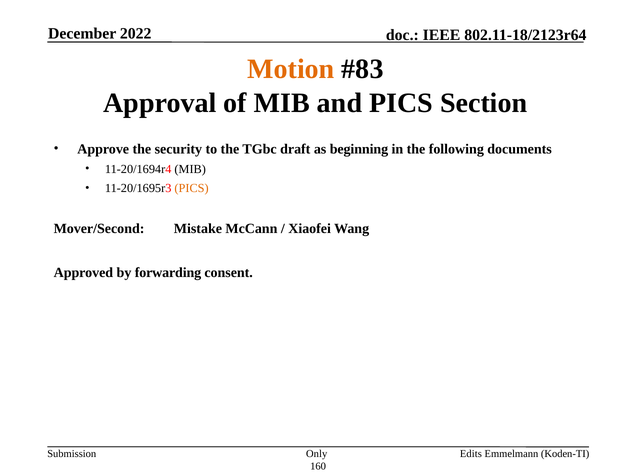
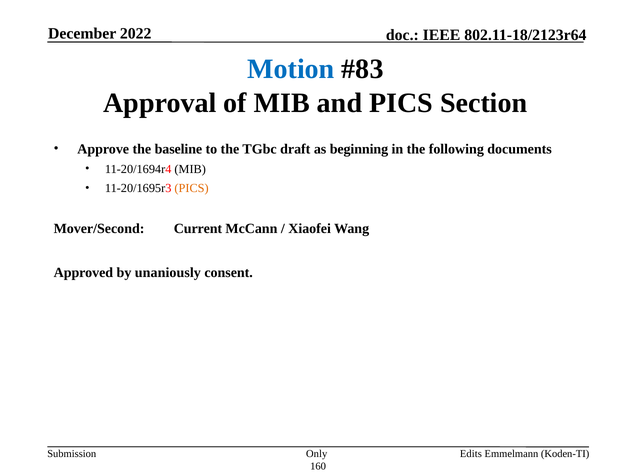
Motion colour: orange -> blue
security: security -> baseline
Mistake: Mistake -> Current
forwarding: forwarding -> unaniously
